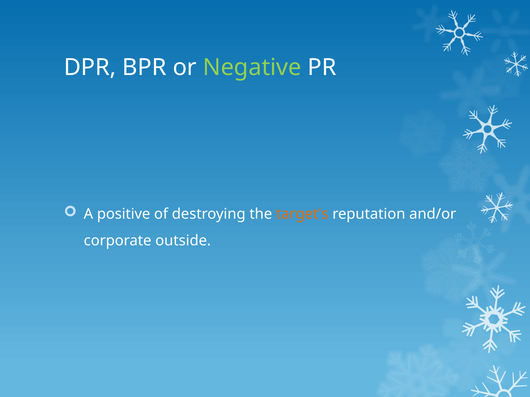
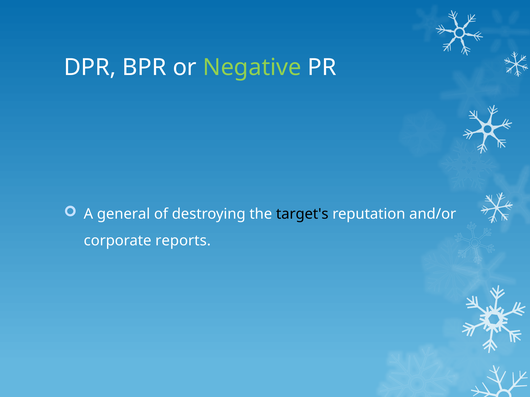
positive: positive -> general
target's colour: orange -> black
outside: outside -> reports
